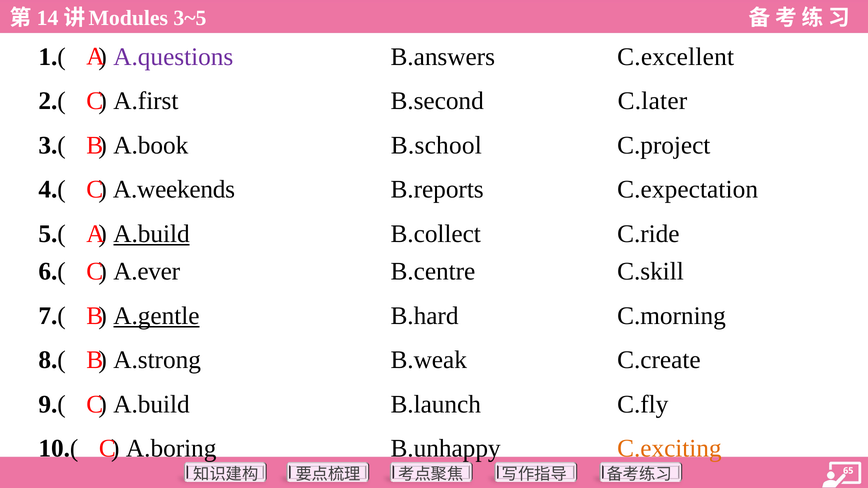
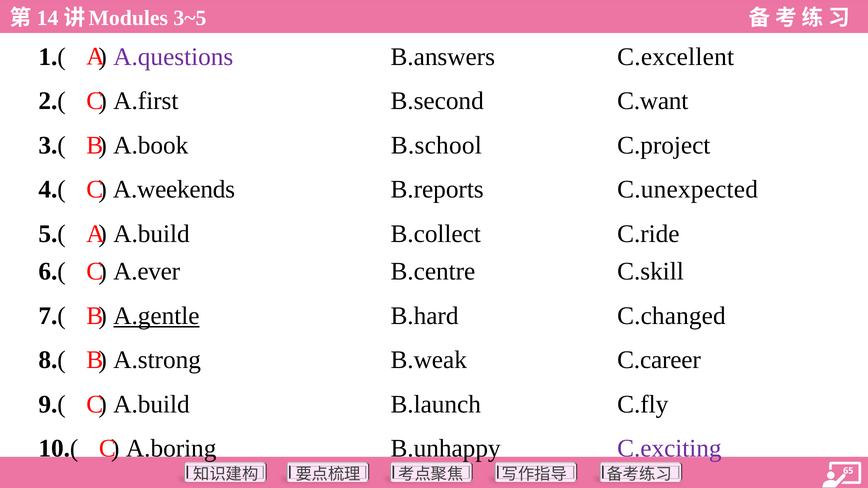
C.later: C.later -> C.want
C.expectation: C.expectation -> C.unexpected
A.build at (151, 234) underline: present -> none
C.morning: C.morning -> C.changed
C.create: C.create -> C.career
C.exciting colour: orange -> purple
